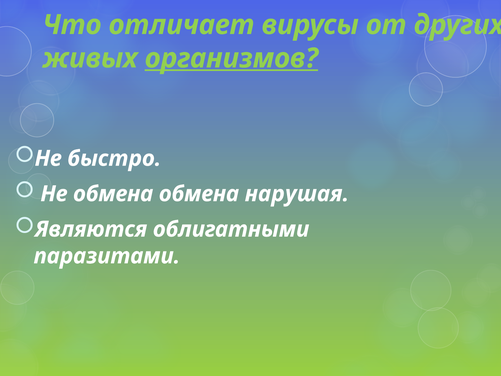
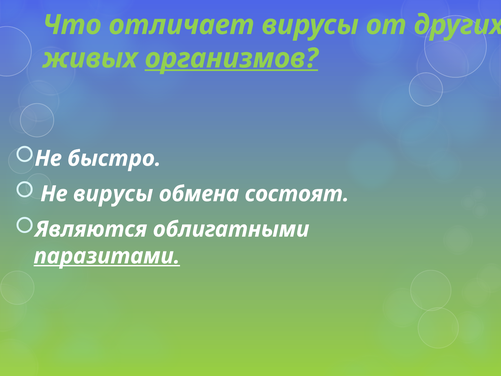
Не обмена: обмена -> вирусы
нарушая: нарушая -> состоят
паразитами underline: none -> present
